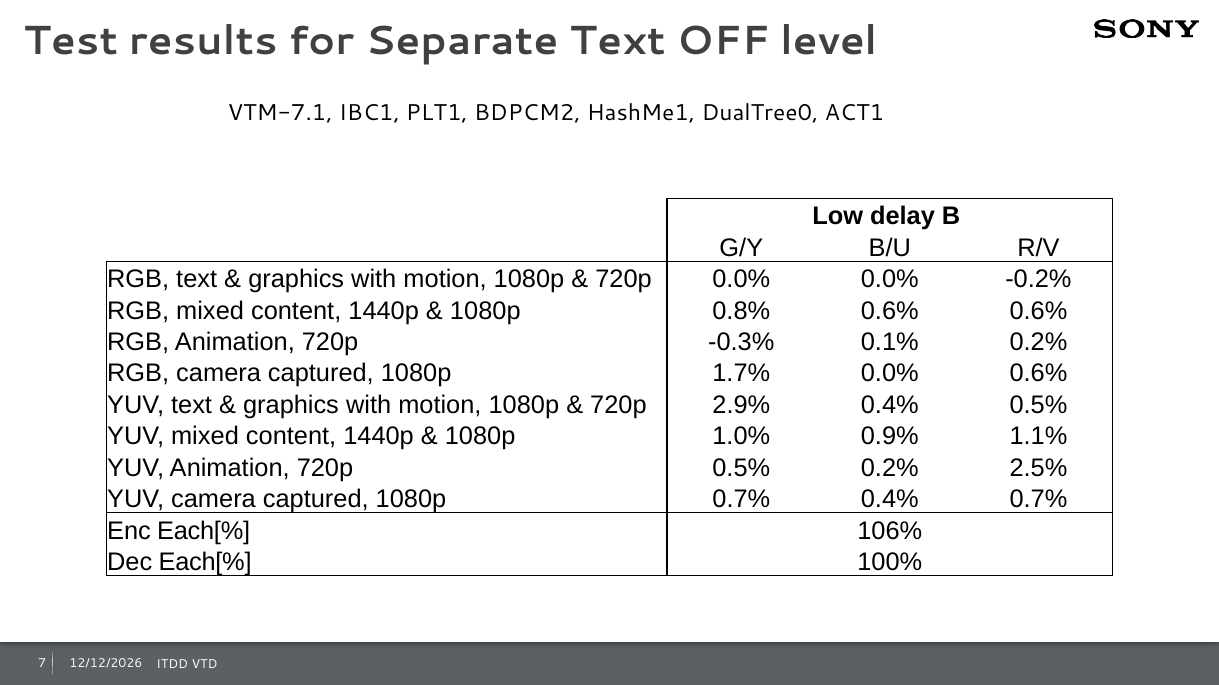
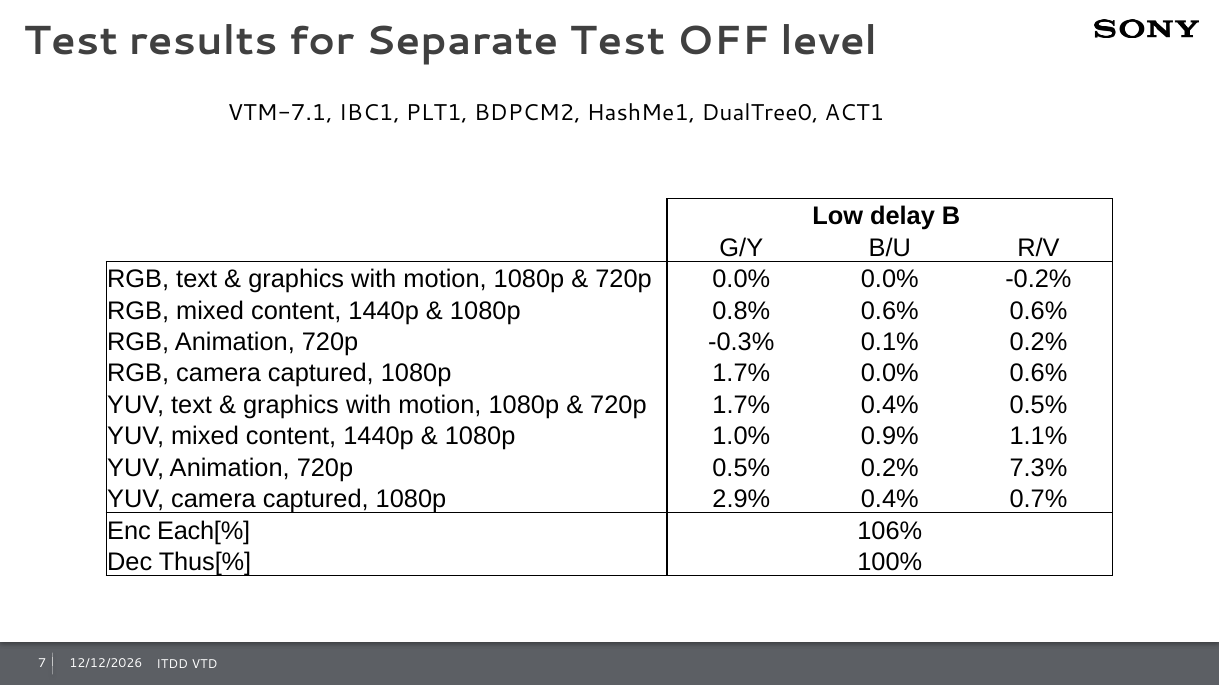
Separate Text: Text -> Test
720p 2.9%: 2.9% -> 1.7%
2.5%: 2.5% -> 7.3%
1080p 0.7%: 0.7% -> 2.9%
Dec Each[%: Each[% -> Thus[%
